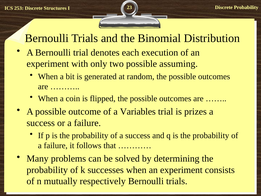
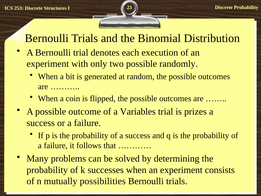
assuming: assuming -> randomly
respectively: respectively -> possibilities
